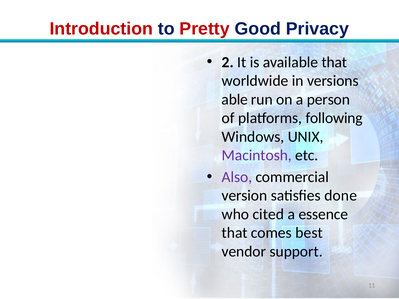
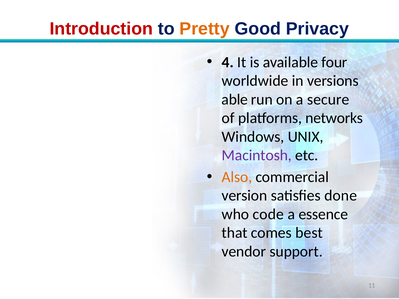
Pretty colour: red -> orange
2: 2 -> 4
available that: that -> four
person: person -> secure
following: following -> networks
Also colour: purple -> orange
cited: cited -> code
